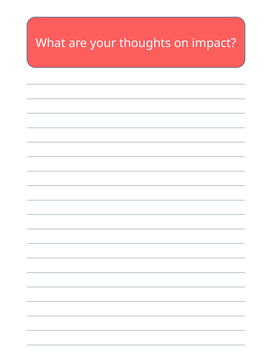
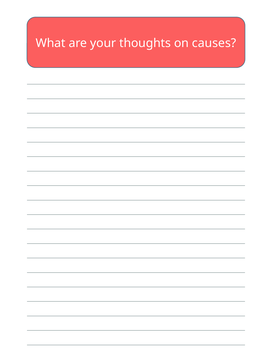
impact: impact -> causes
